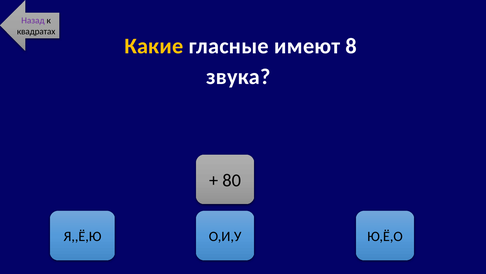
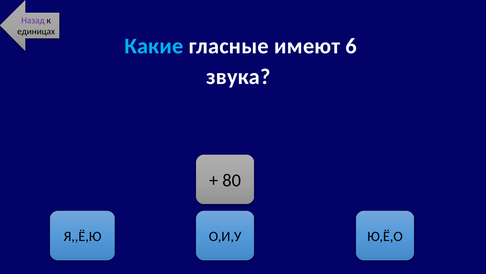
квадратах: квадратах -> единицах
Какие colour: yellow -> light blue
8: 8 -> 6
